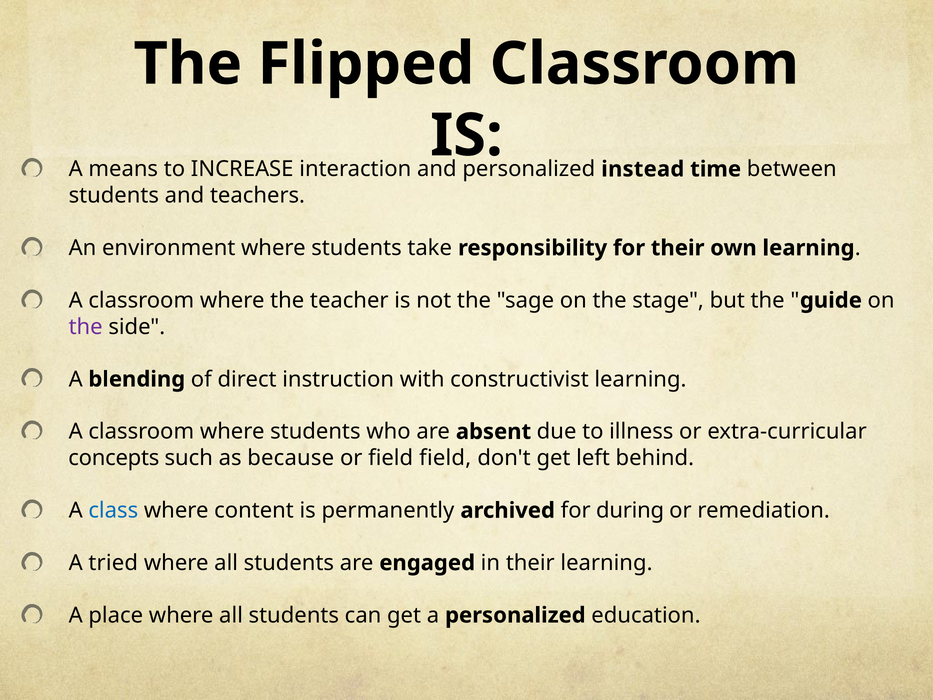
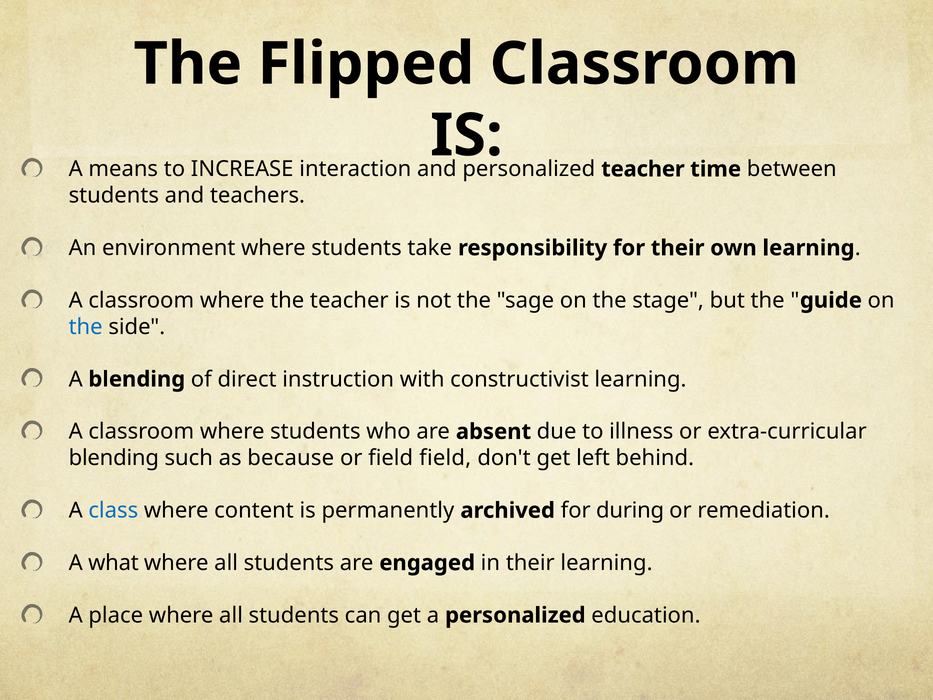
personalized instead: instead -> teacher
the at (86, 327) colour: purple -> blue
concepts at (114, 458): concepts -> blending
tried: tried -> what
